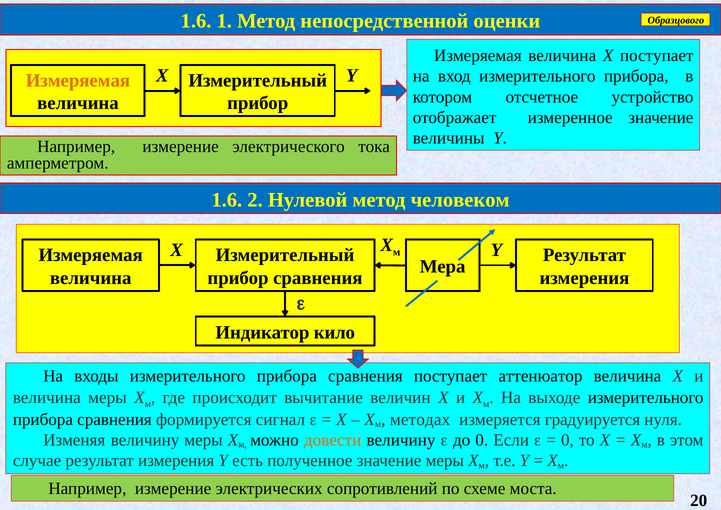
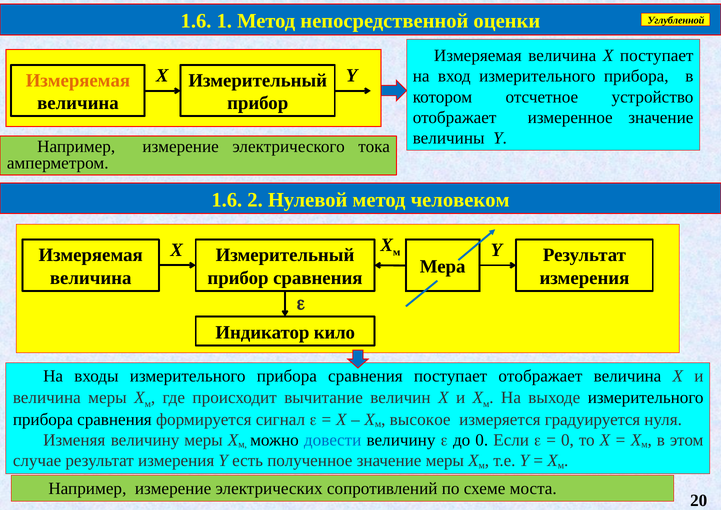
Образцового: Образцового -> Углубленной
поступает аттенюатор: аттенюатор -> отображает
методах: методах -> высокое
довести colour: orange -> blue
